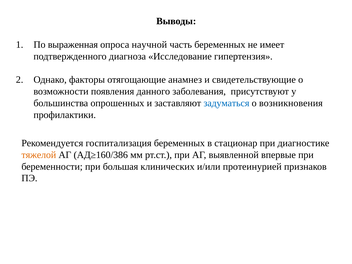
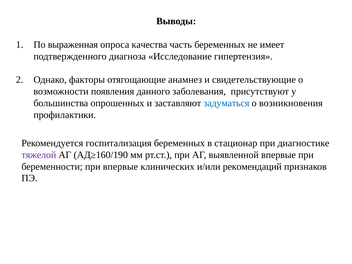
научной: научной -> качества
тяжелой colour: orange -> purple
АД≥160/386: АД≥160/386 -> АД≥160/190
при большая: большая -> впервые
протеинурией: протеинурией -> рекомендаций
